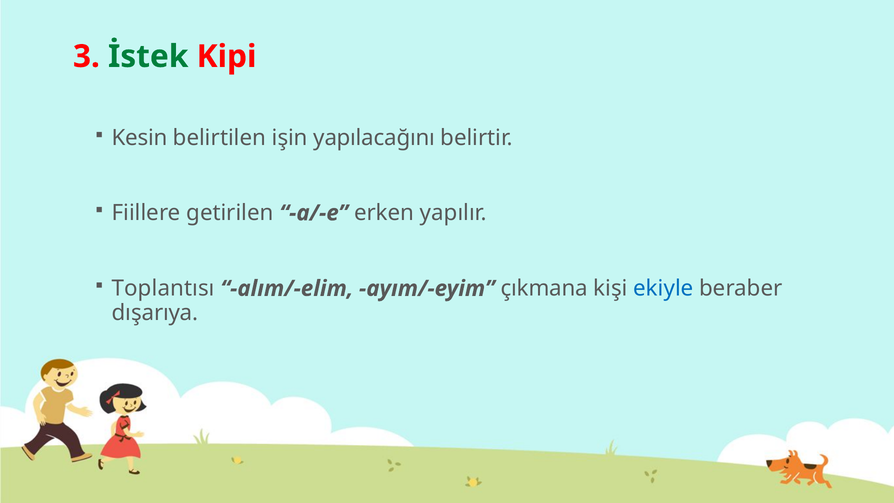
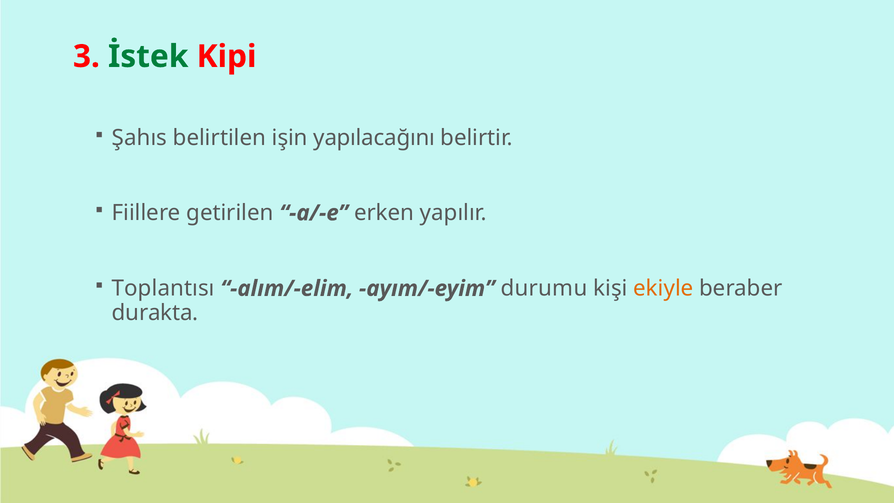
Kesin: Kesin -> Şahıs
çıkmana: çıkmana -> durumu
ekiyle colour: blue -> orange
dışarıya: dışarıya -> durakta
